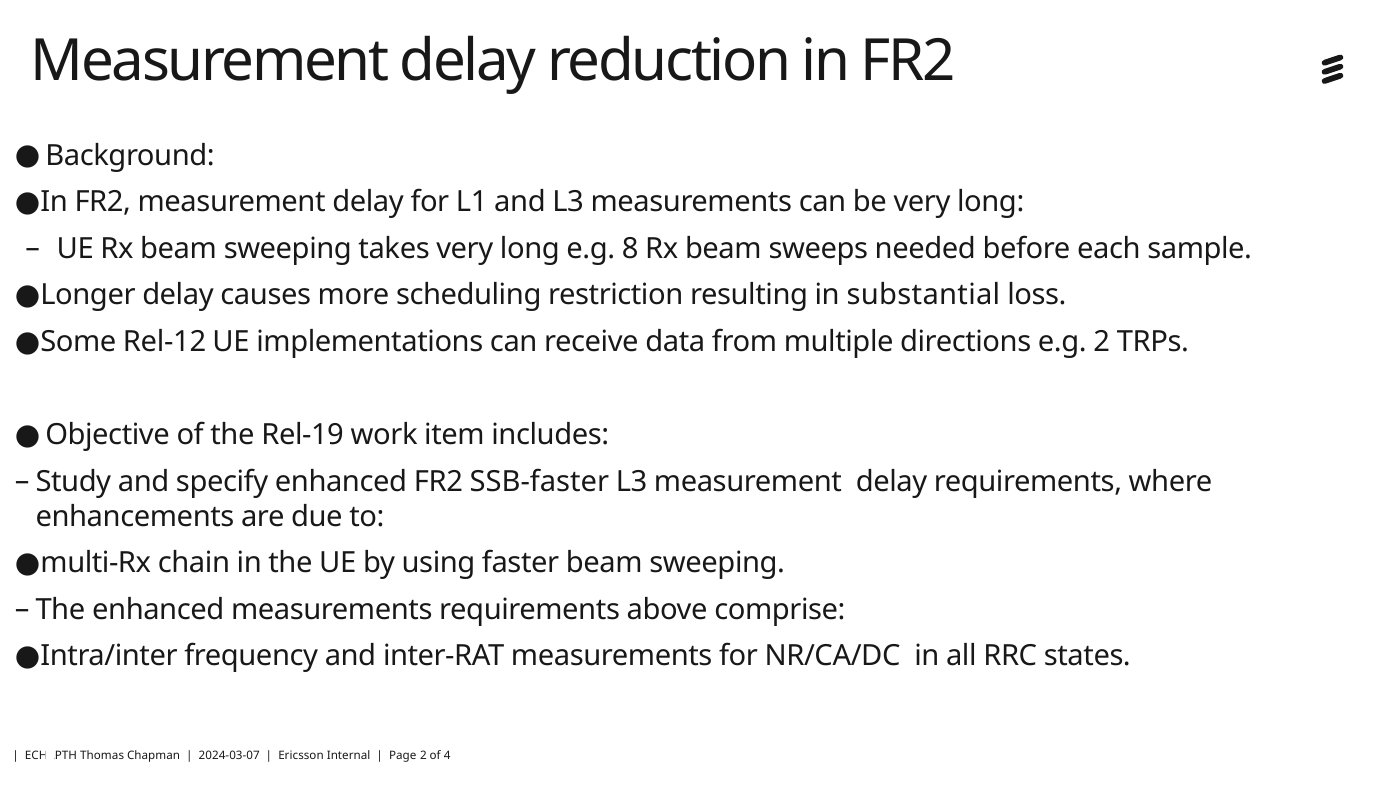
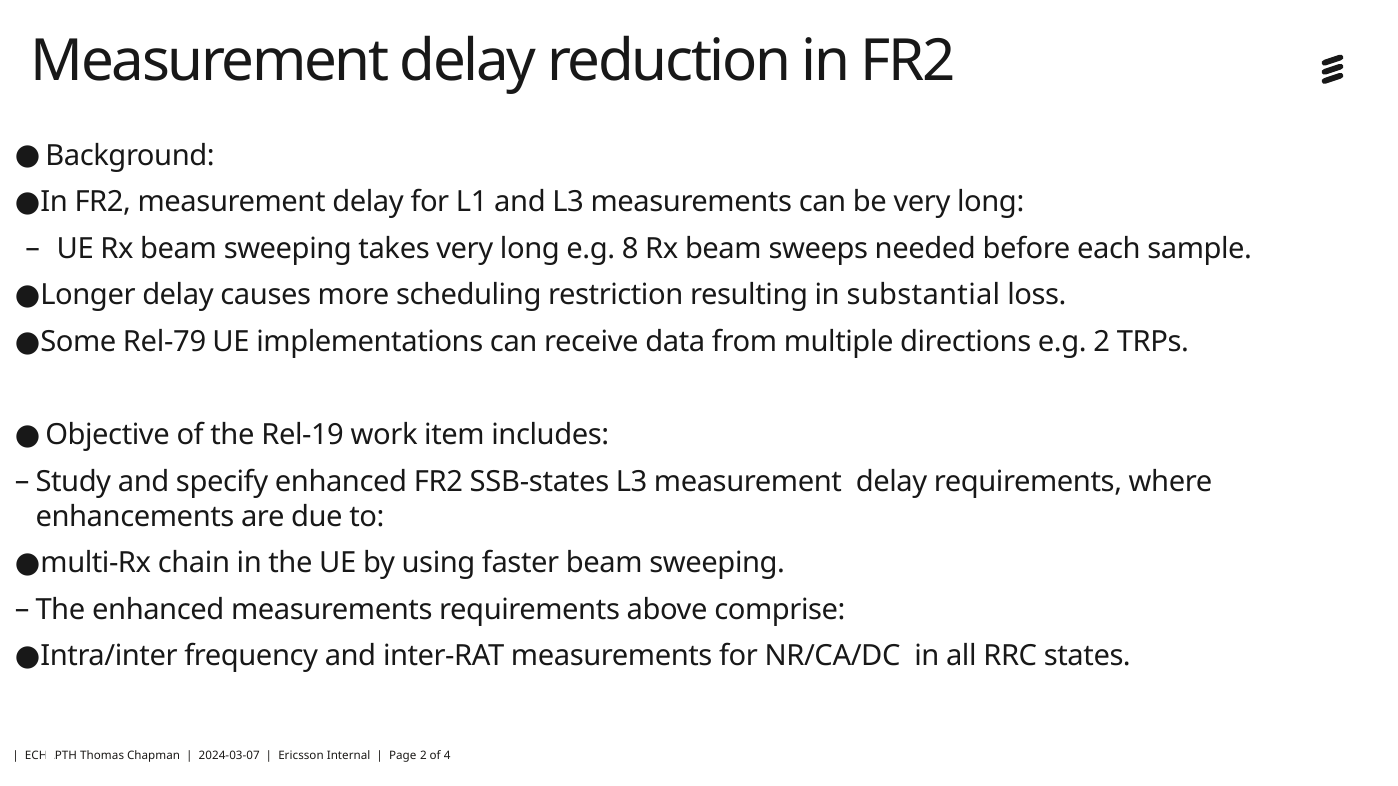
Rel-12: Rel-12 -> Rel-79
SSB-faster: SSB-faster -> SSB-states
